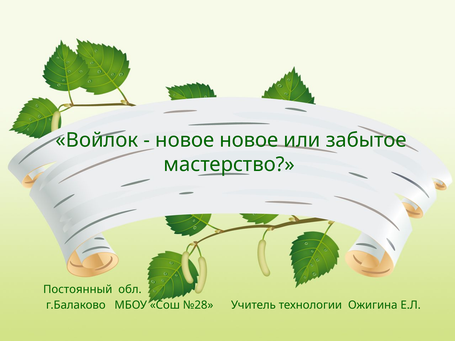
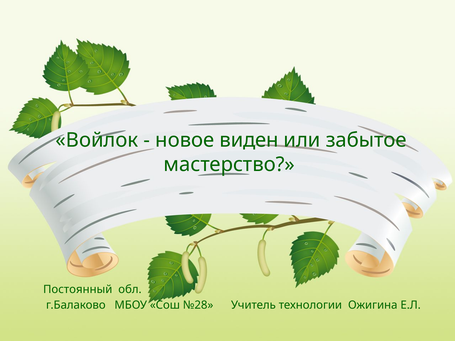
новое новое: новое -> виден
